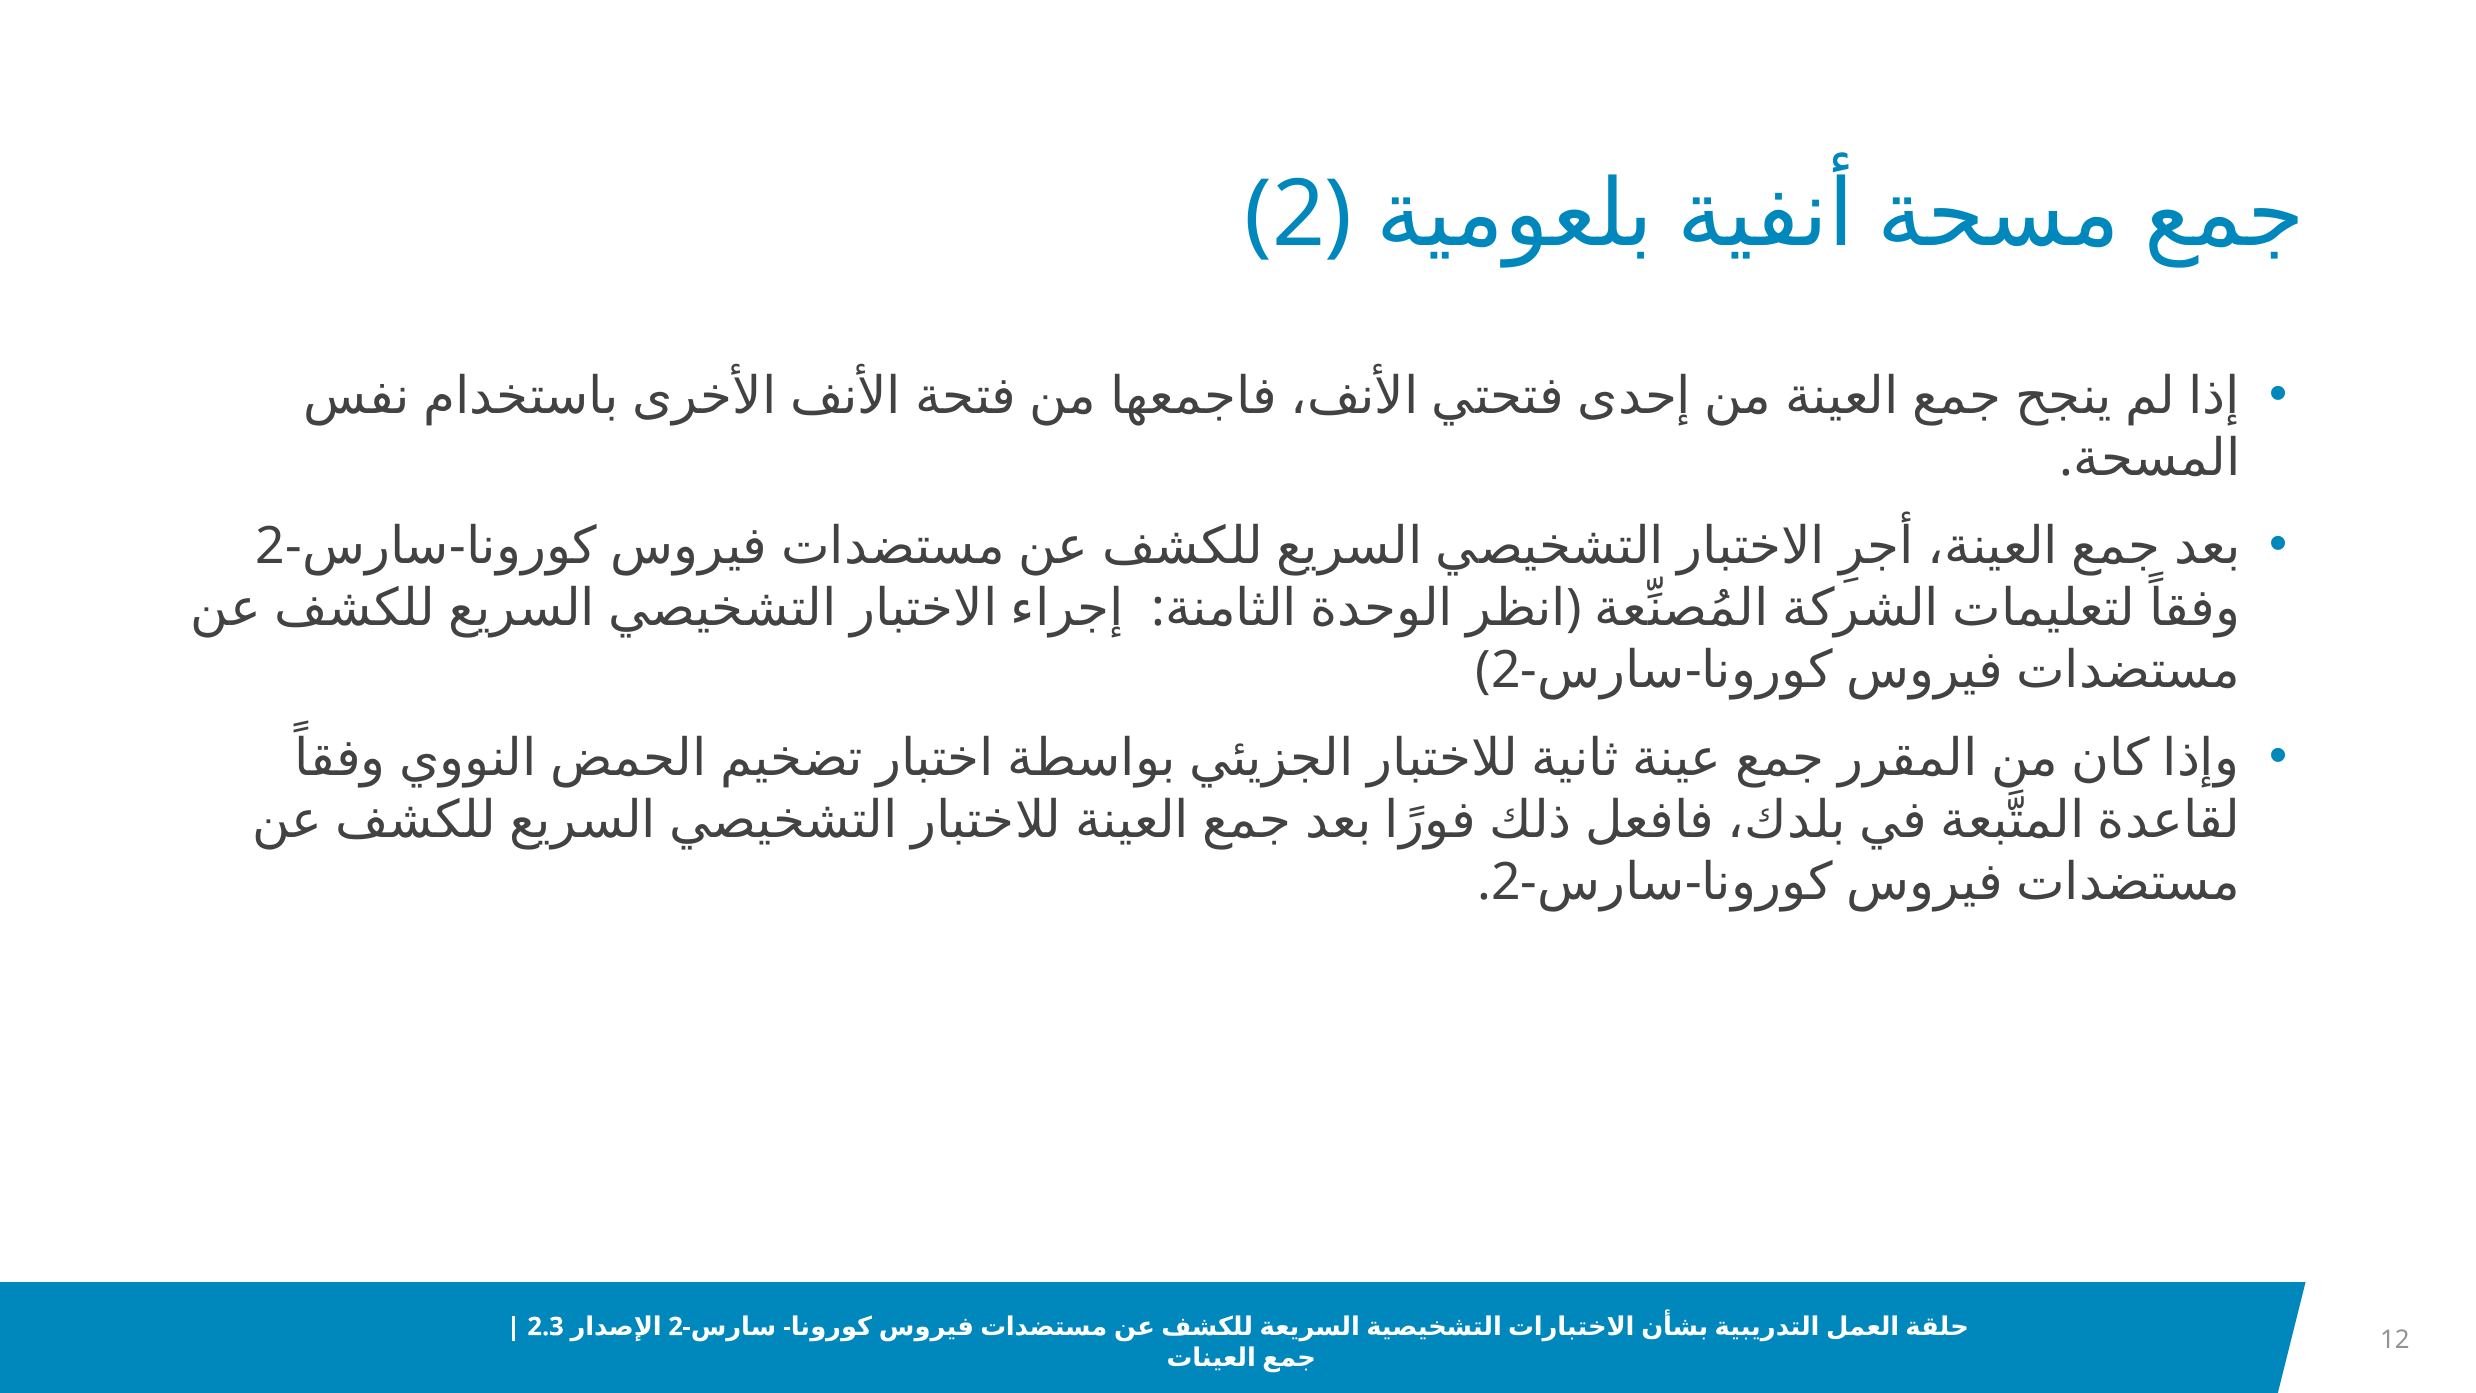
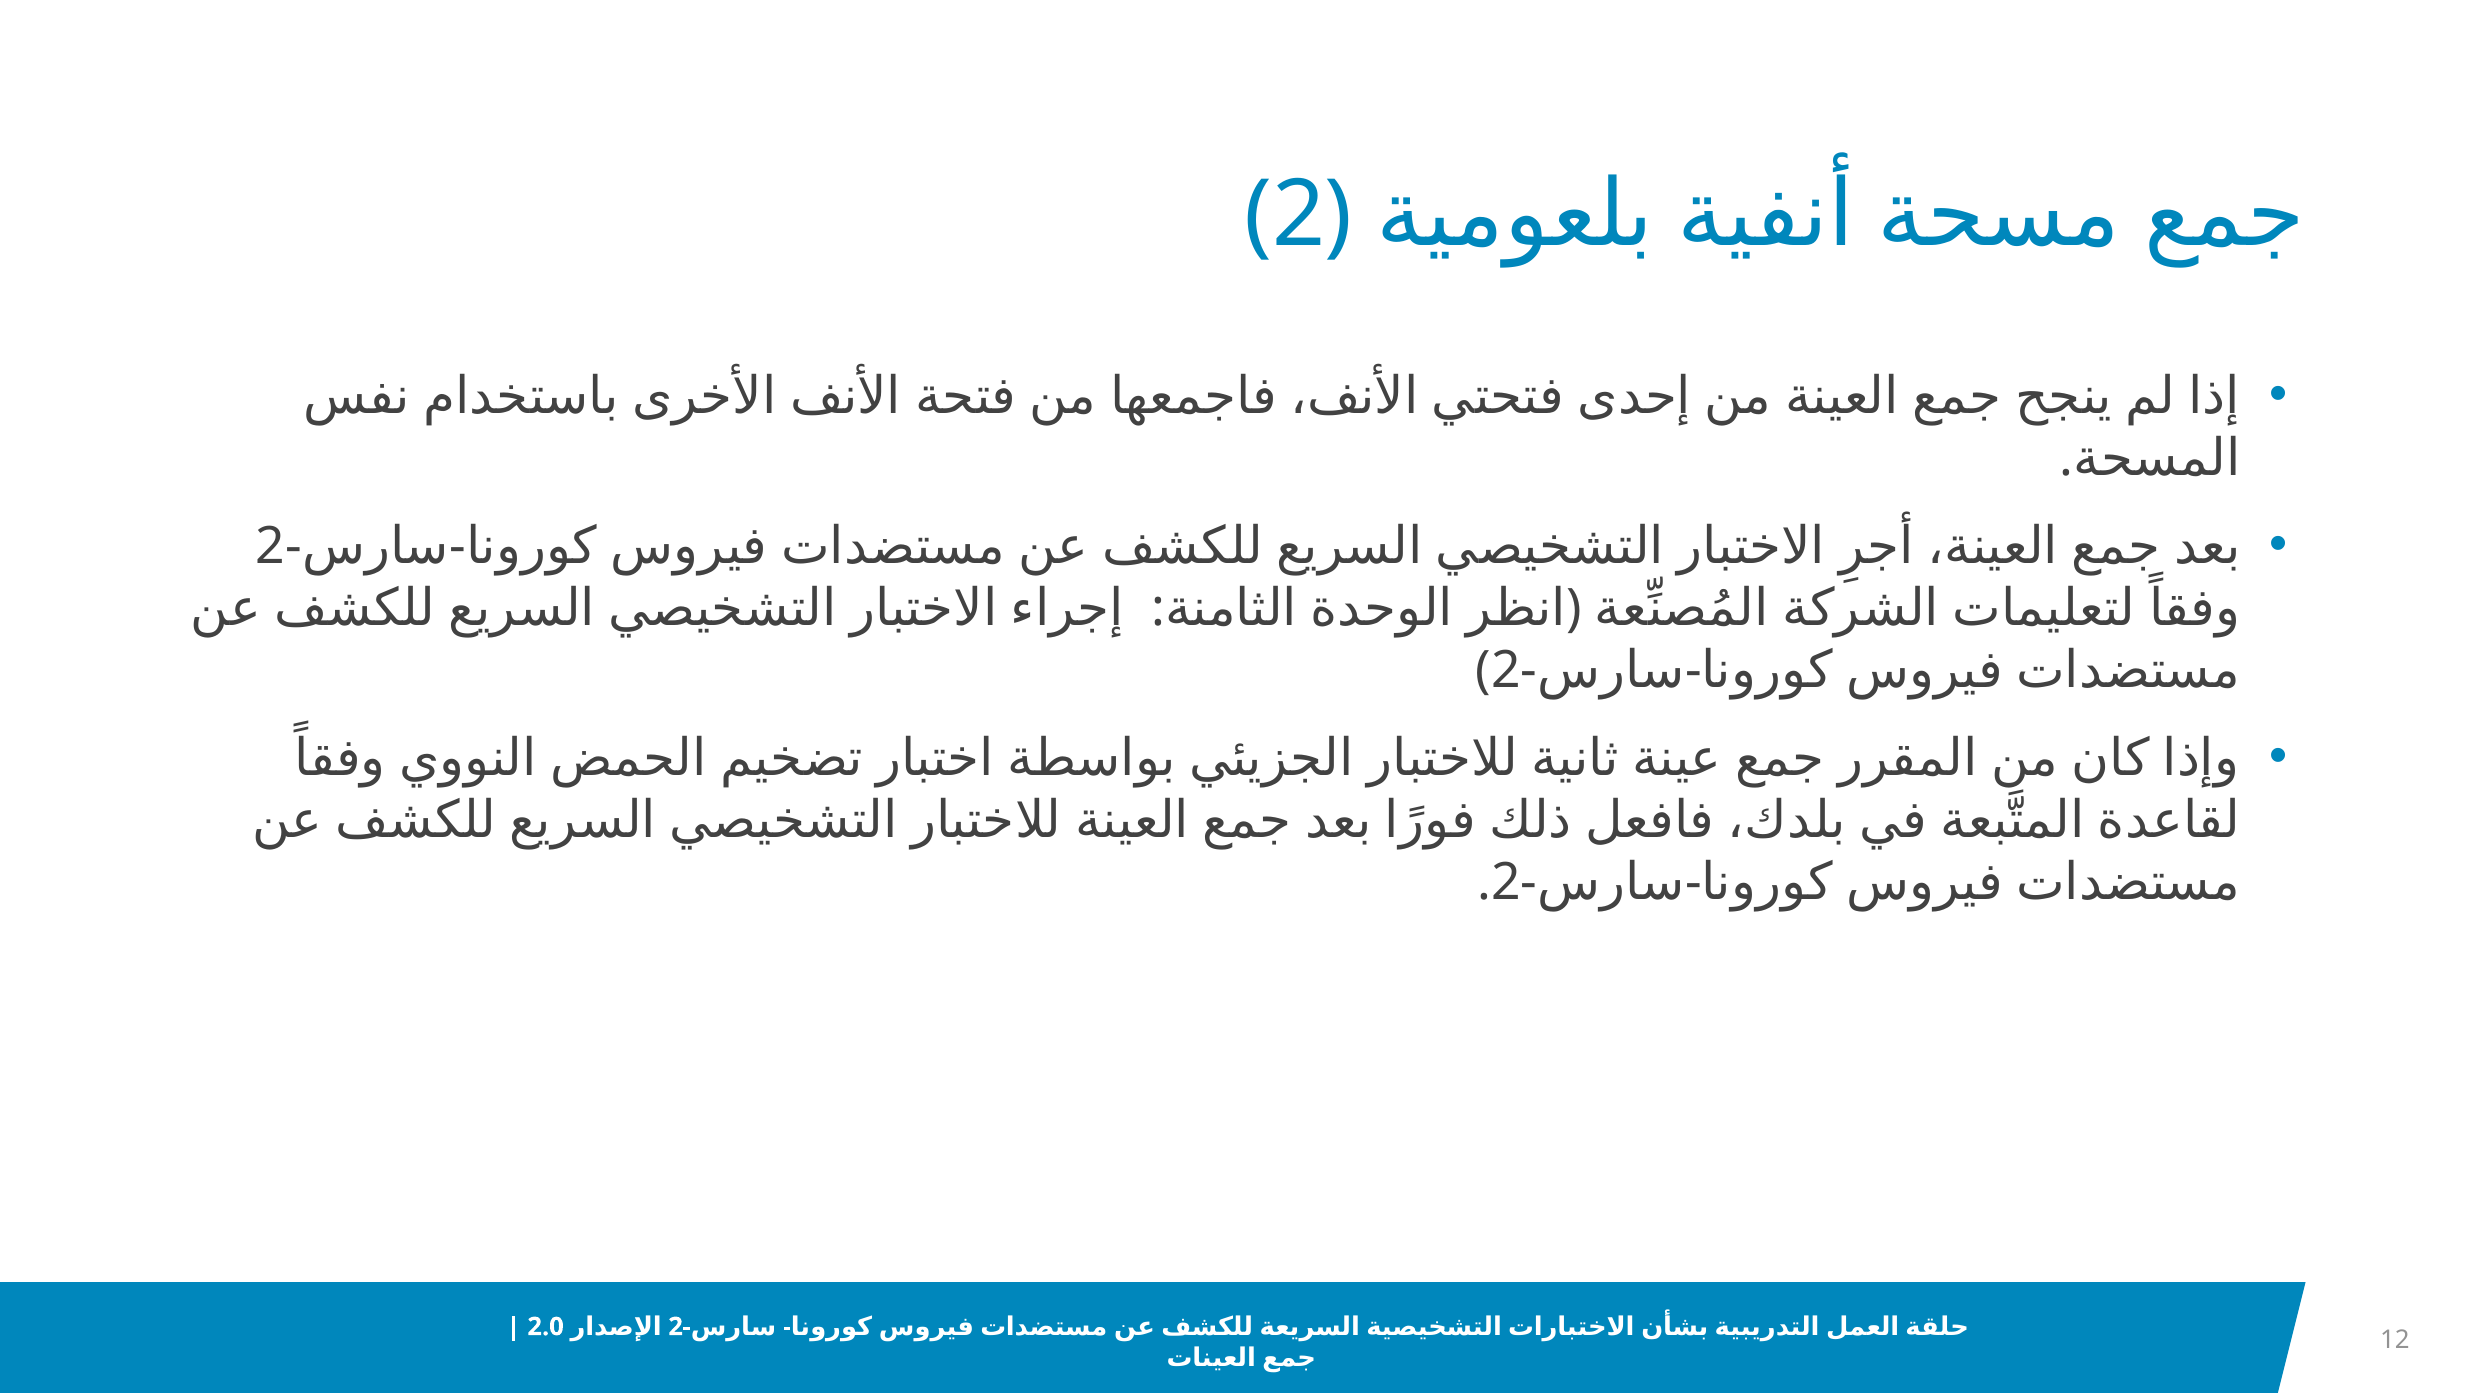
2.3: 2.3 -> 2.0
